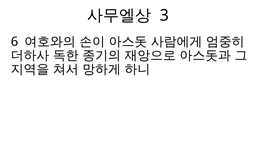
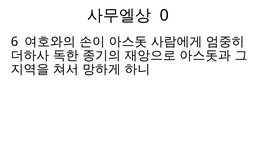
3: 3 -> 0
